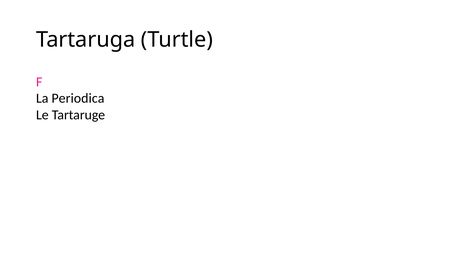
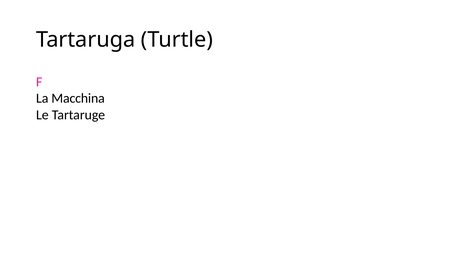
Periodica: Periodica -> Macchina
